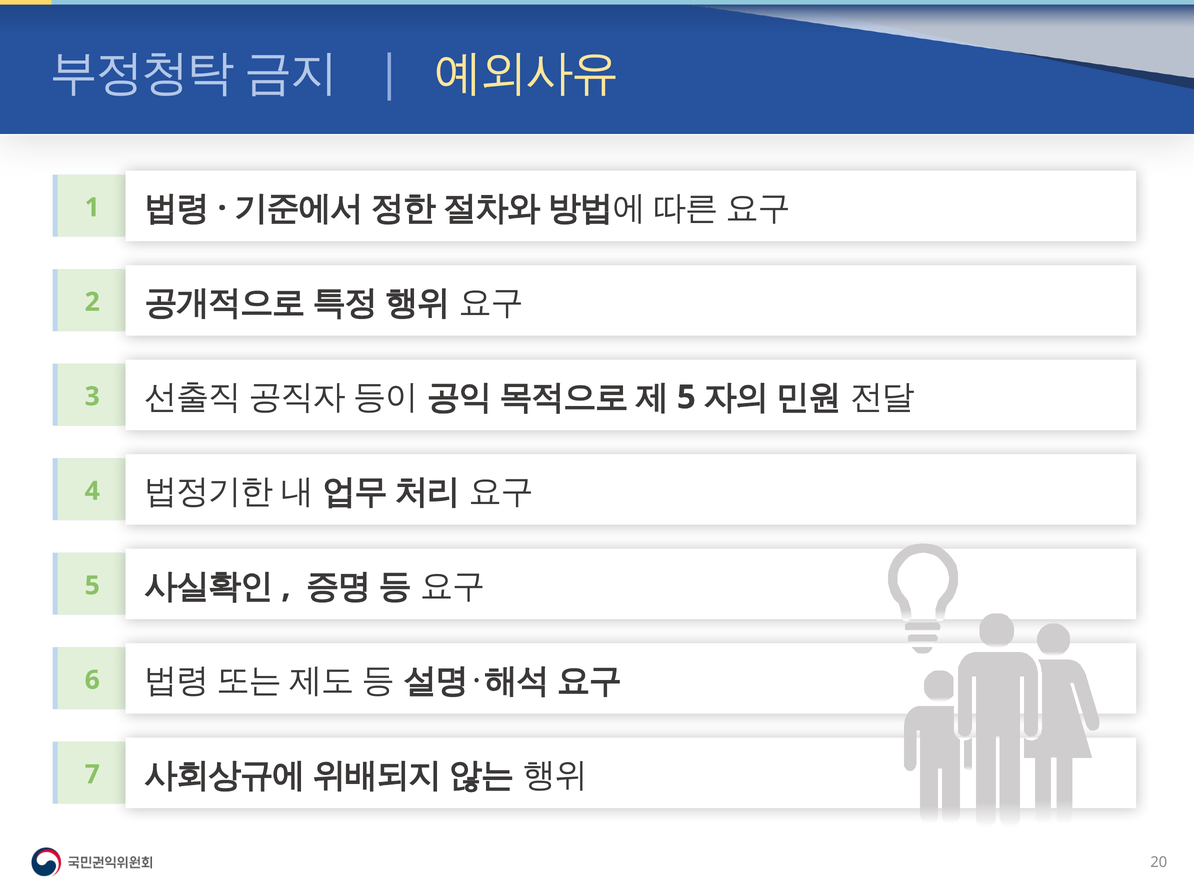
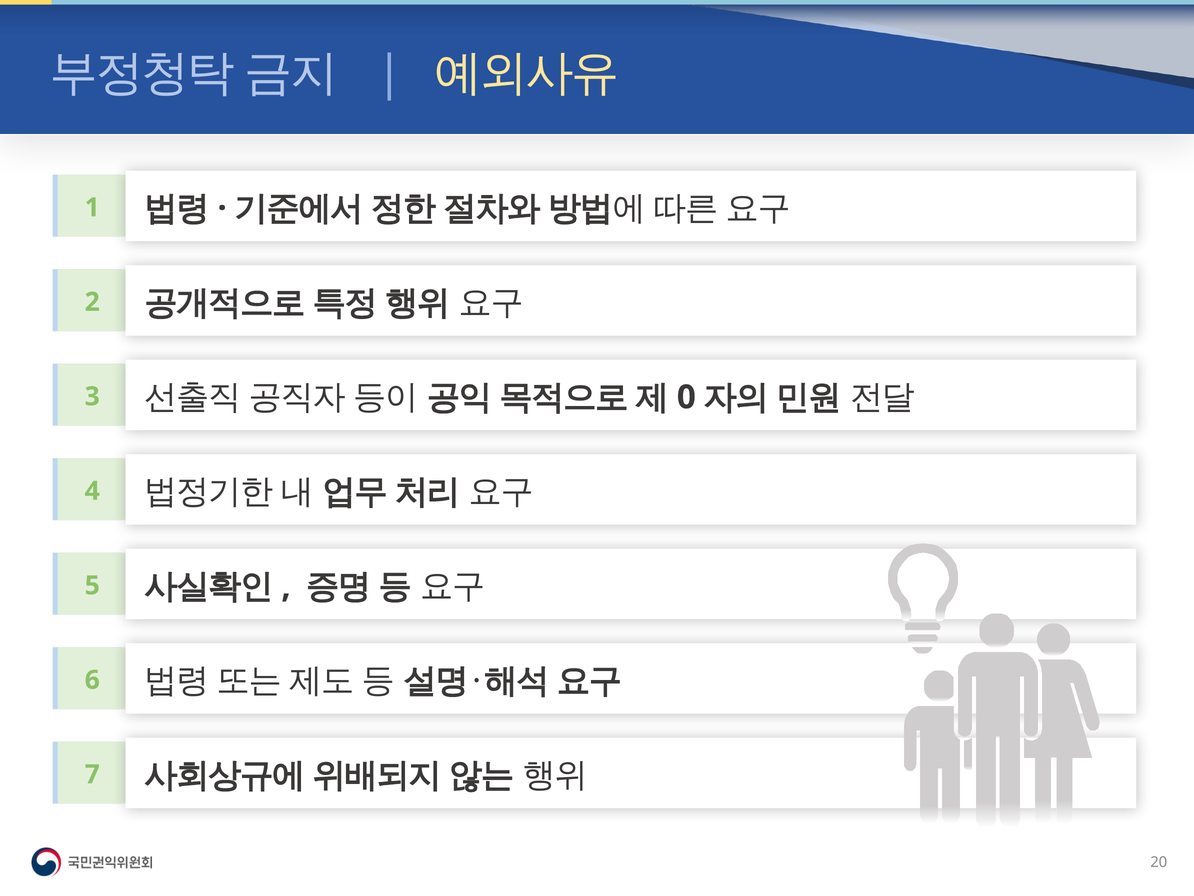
5: 5 -> 0
